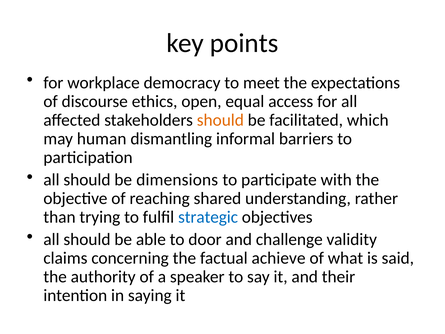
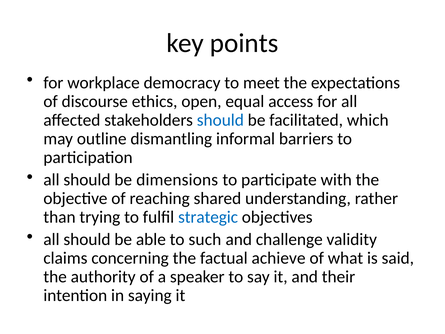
should at (220, 120) colour: orange -> blue
human: human -> outline
door: door -> such
